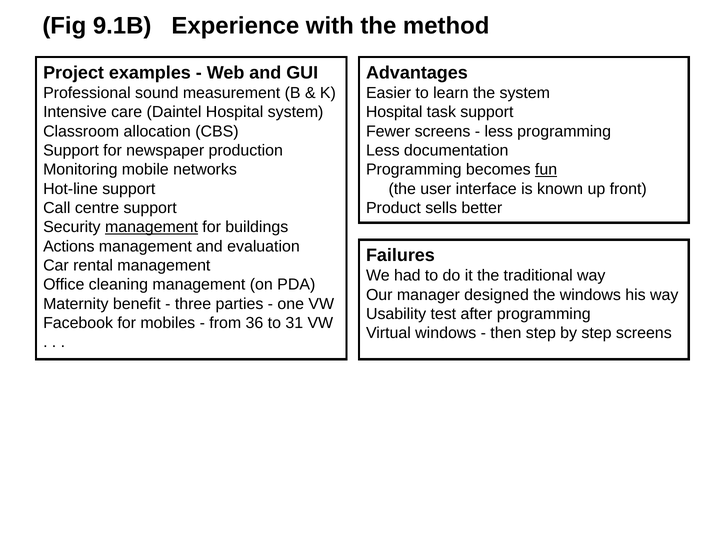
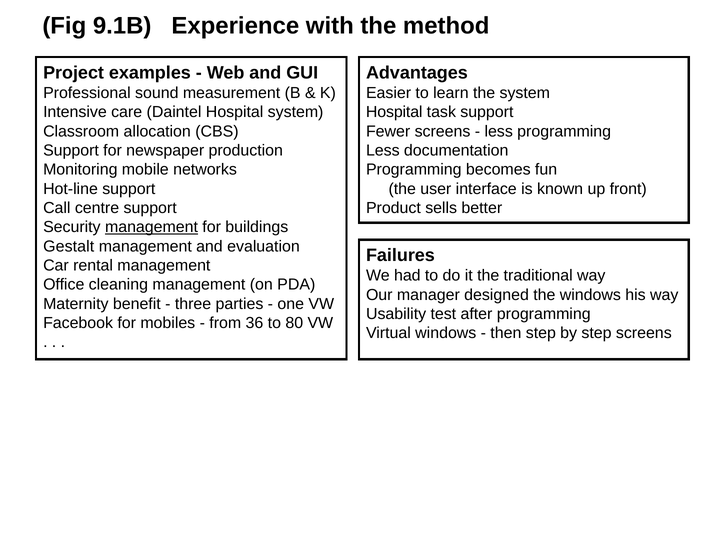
fun underline: present -> none
Actions: Actions -> Gestalt
31: 31 -> 80
